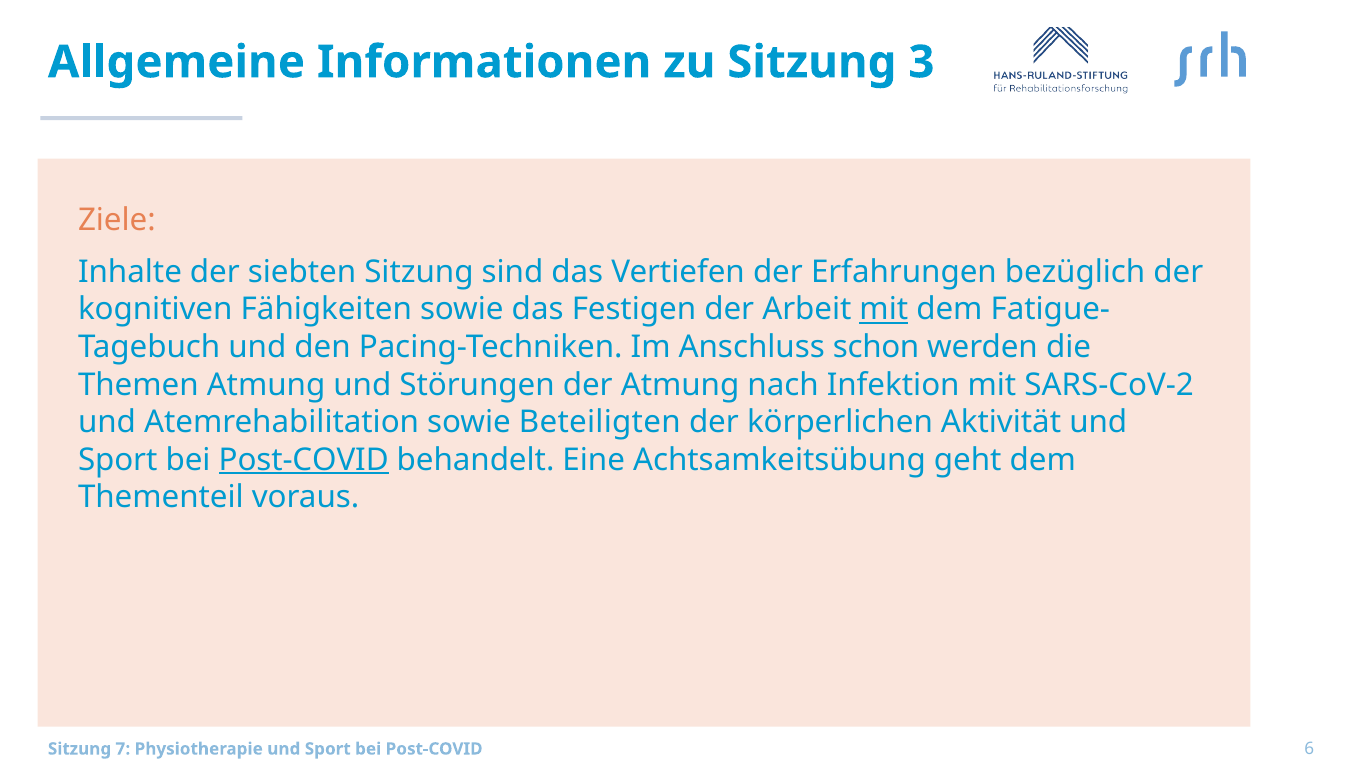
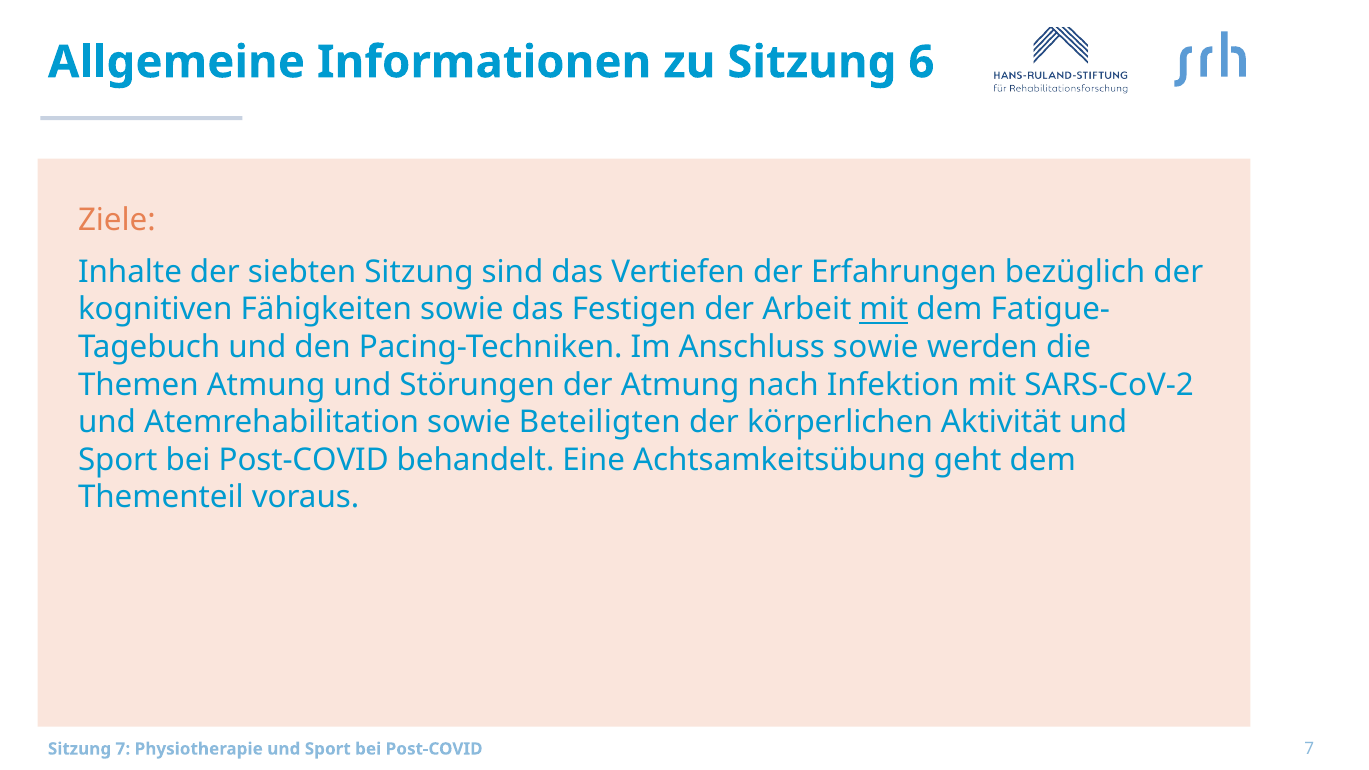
3: 3 -> 6
Anschluss schon: schon -> sowie
Post-COVID at (304, 460) underline: present -> none
Post-COVID 6: 6 -> 7
